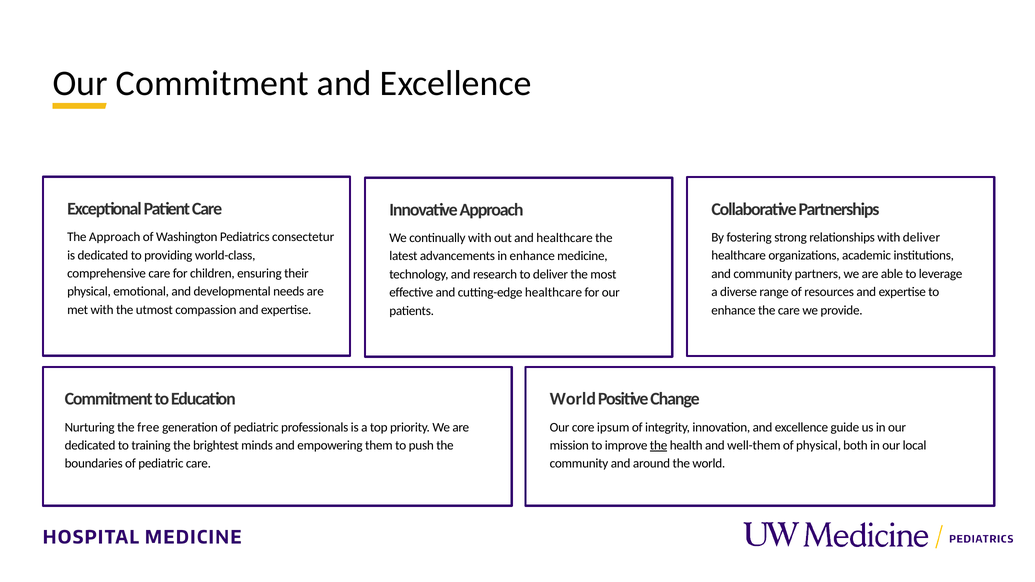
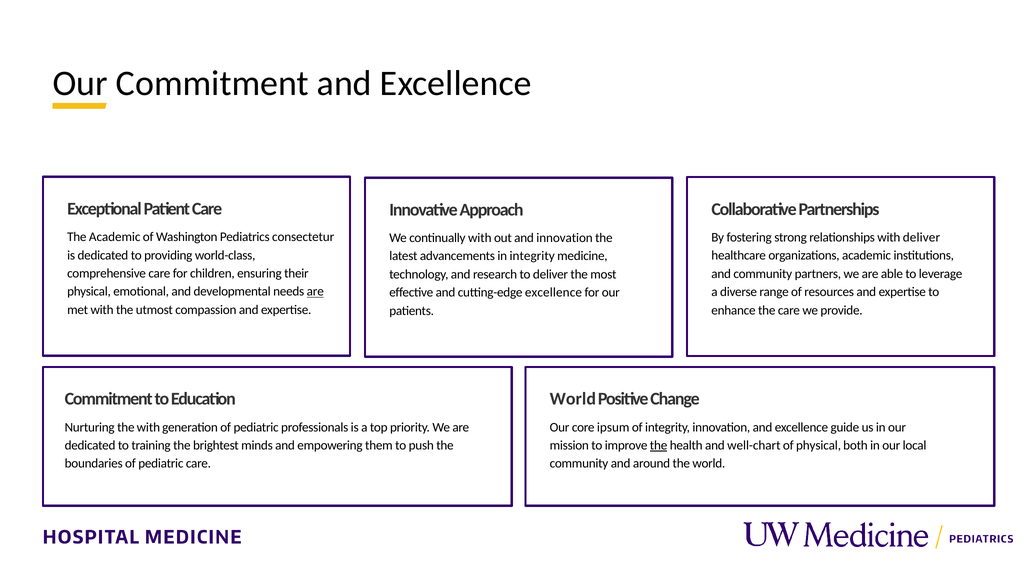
The Approach: Approach -> Academic
and healthcare: healthcare -> innovation
in enhance: enhance -> integrity
are at (315, 292) underline: none -> present
cutting-edge healthcare: healthcare -> excellence
the free: free -> with
well-them: well-them -> well-chart
